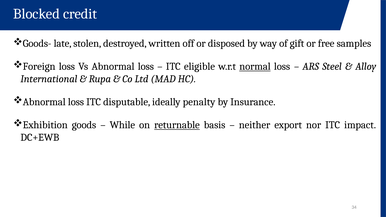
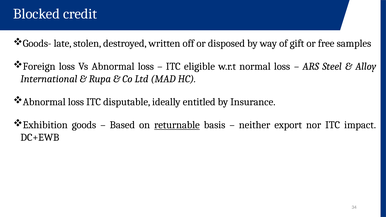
normal underline: present -> none
penalty: penalty -> entitled
While: While -> Based
